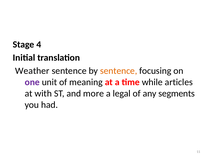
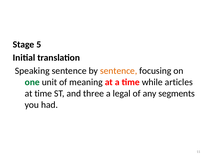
4: 4 -> 5
Weather: Weather -> Speaking
one colour: purple -> green
at with: with -> time
more: more -> three
